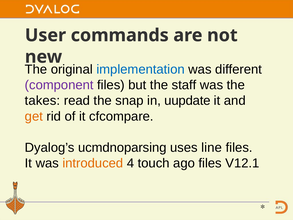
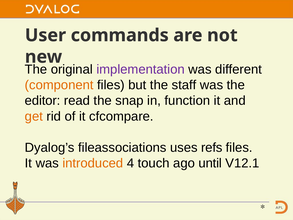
implementation colour: blue -> purple
component colour: purple -> orange
takes: takes -> editor
uupdate: uupdate -> function
ucmdnoparsing: ucmdnoparsing -> fileassociations
line: line -> refs
ago files: files -> until
